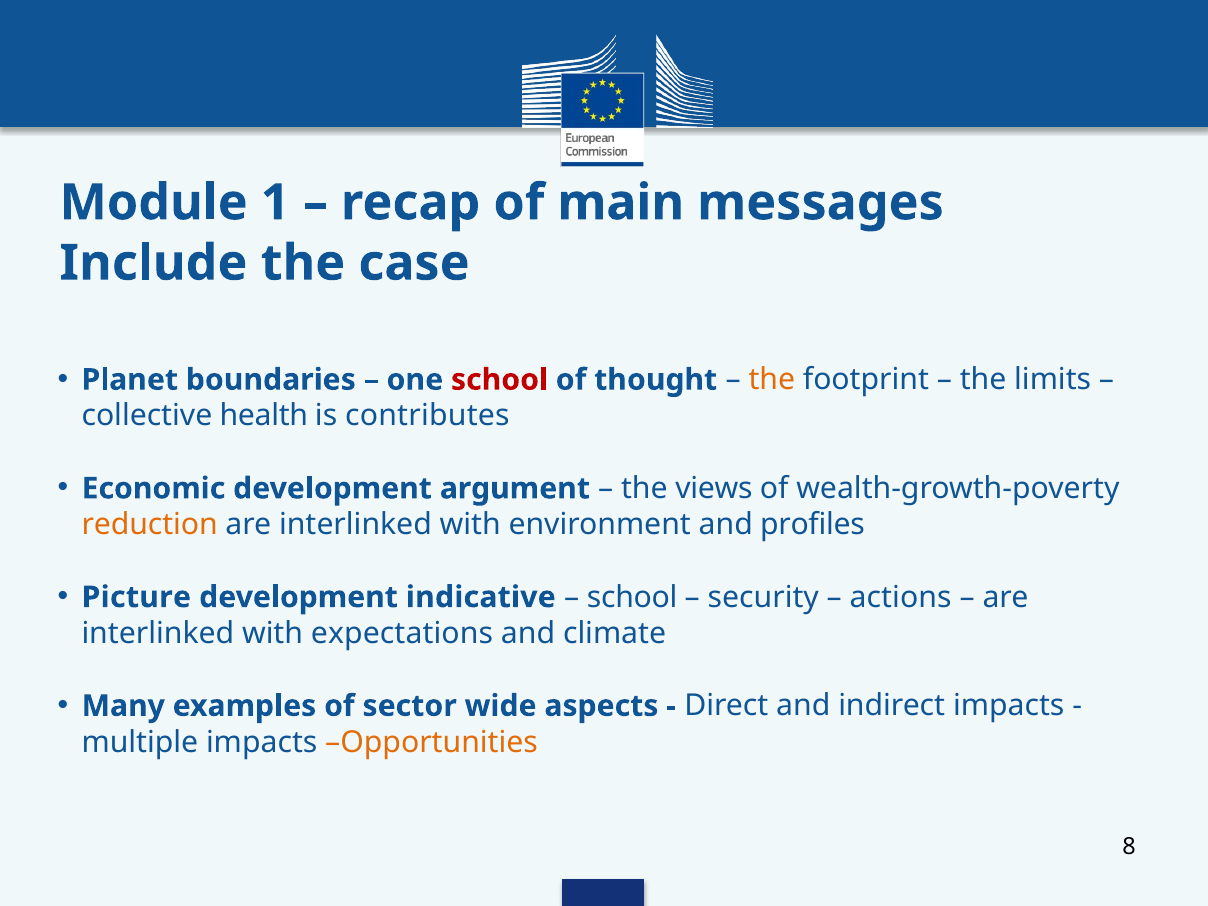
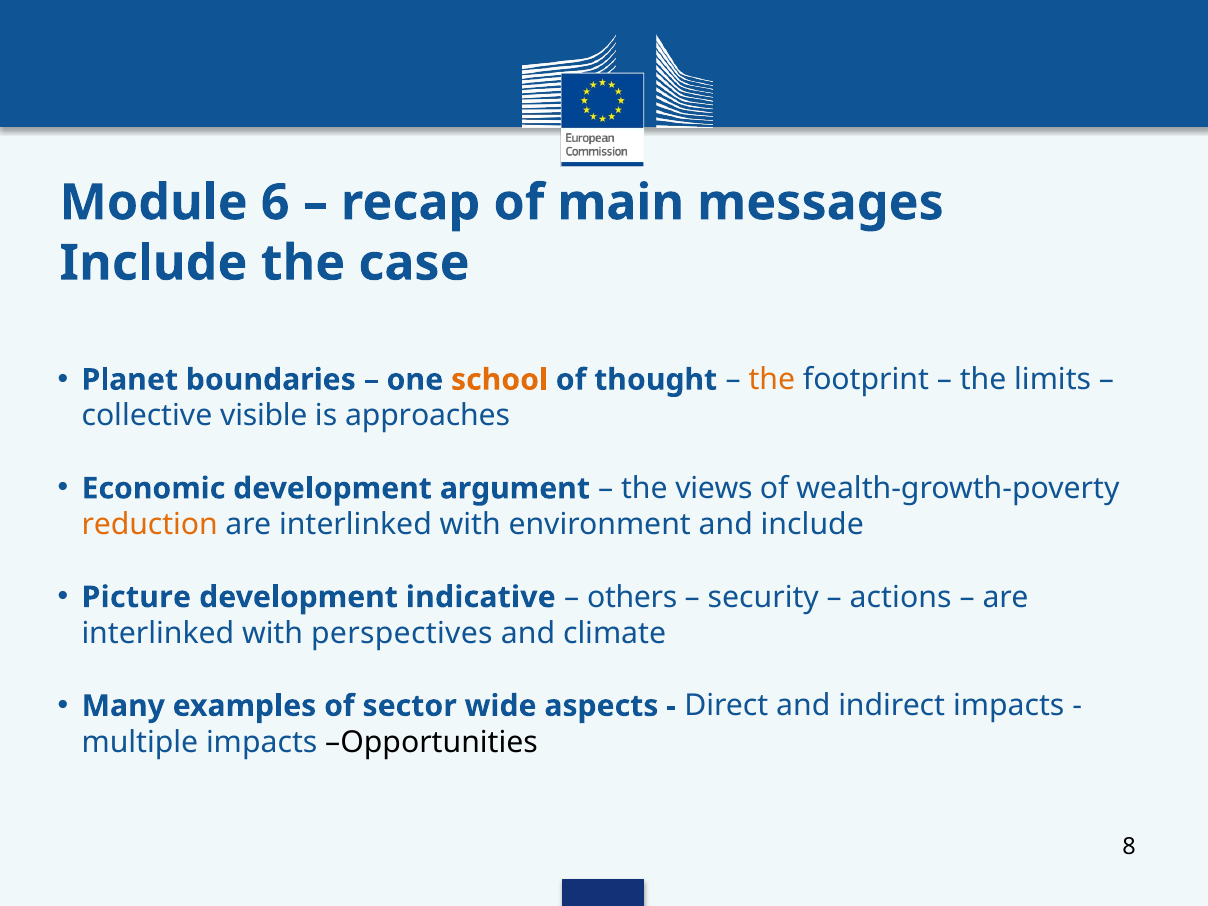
1: 1 -> 6
school at (499, 380) colour: red -> orange
health: health -> visible
contributes: contributes -> approaches
and profiles: profiles -> include
school at (632, 597): school -> others
expectations: expectations -> perspectives
Opportunities colour: orange -> black
